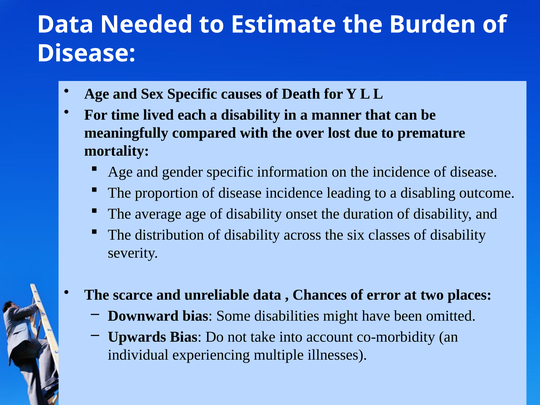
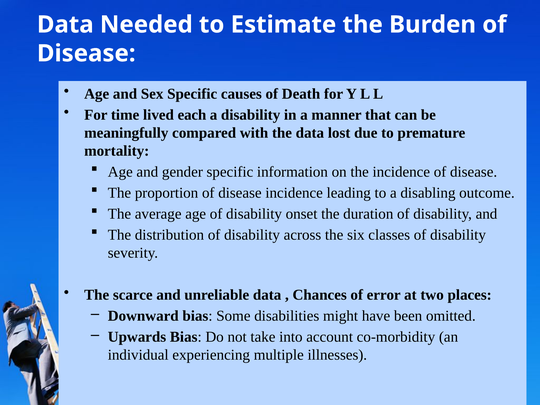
the over: over -> data
